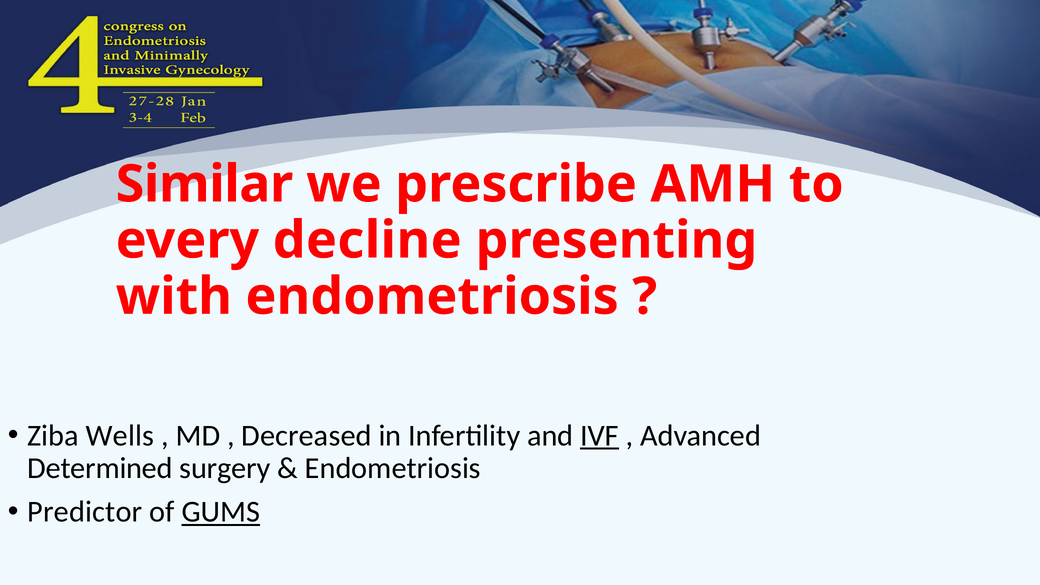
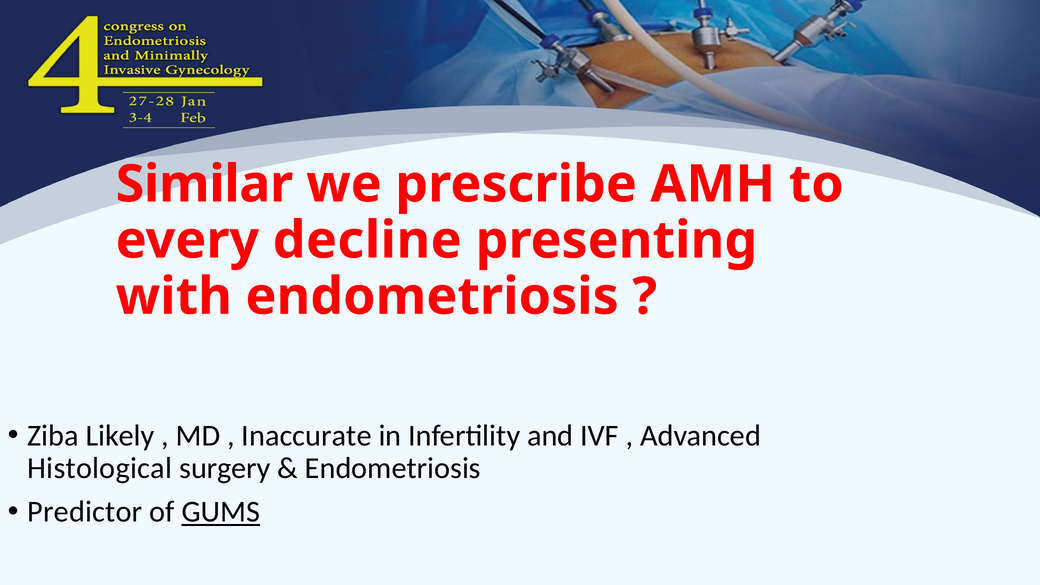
Wells: Wells -> Likely
Decreased: Decreased -> Inaccurate
IVF underline: present -> none
Determined: Determined -> Histological
